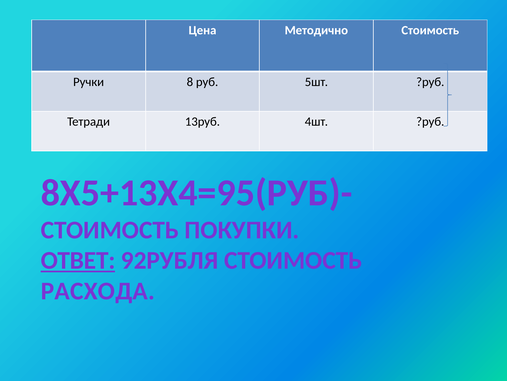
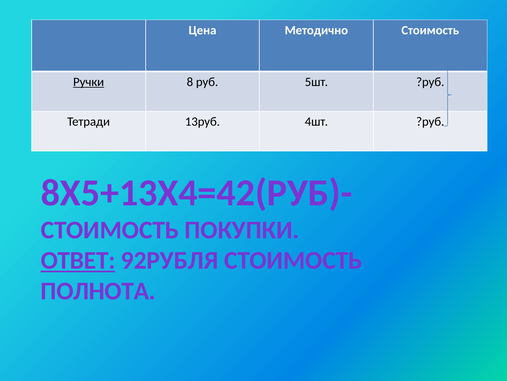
Ручки underline: none -> present
8Х5+13Х4=95(РУБ)-: 8Х5+13Х4=95(РУБ)- -> 8Х5+13Х4=42(РУБ)-
РАСХОДА: РАСХОДА -> ПОЛНОТА
